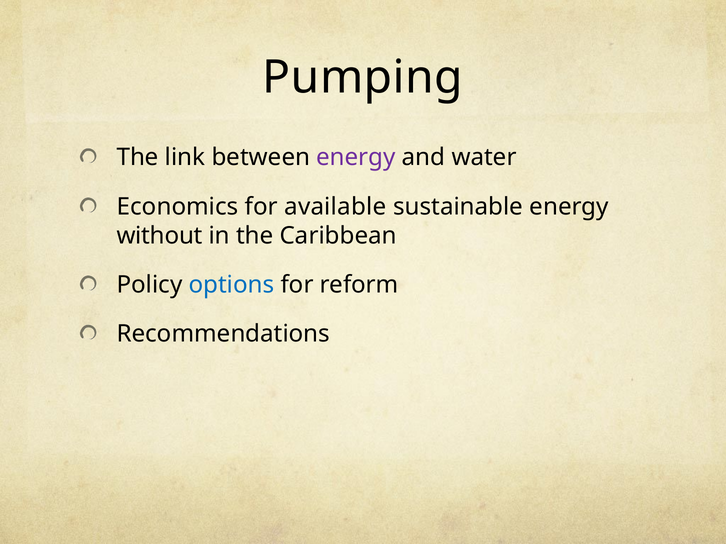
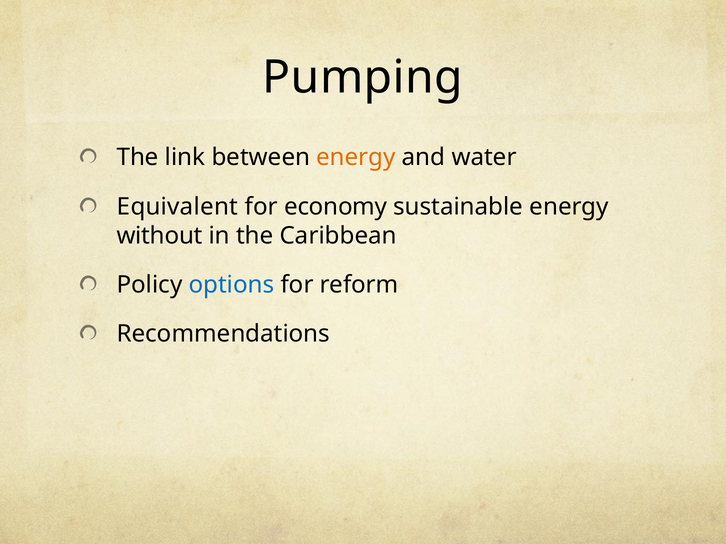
energy at (356, 158) colour: purple -> orange
Economics: Economics -> Equivalent
available: available -> economy
